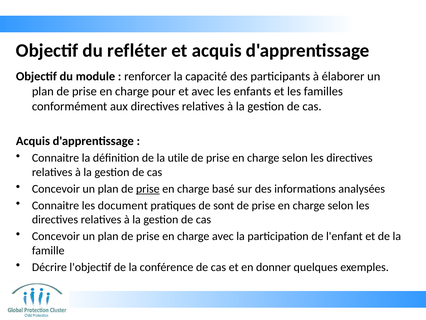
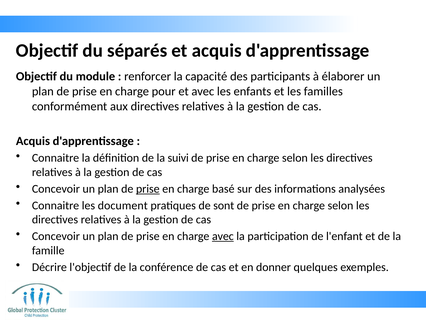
refléter: refléter -> séparés
utile: utile -> suivi
avec at (223, 236) underline: none -> present
